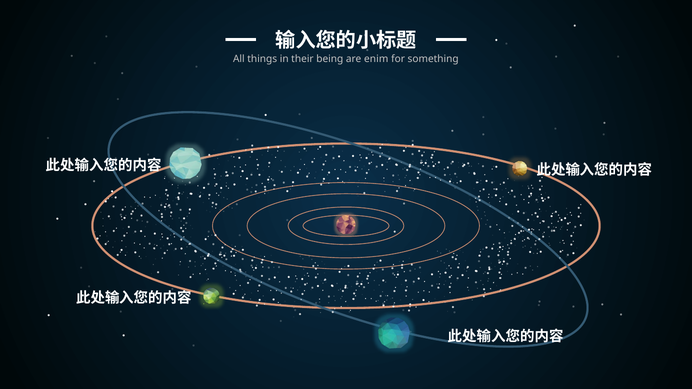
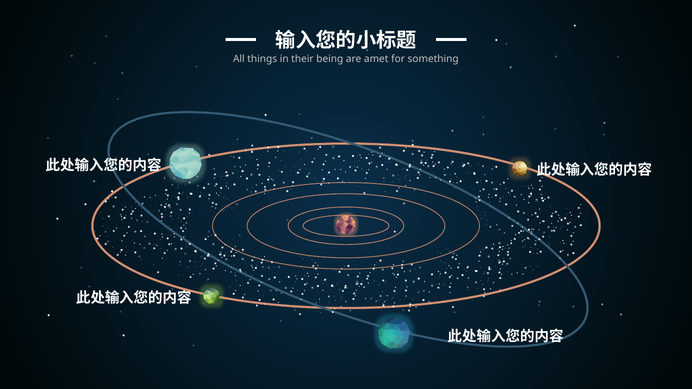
enim: enim -> amet
